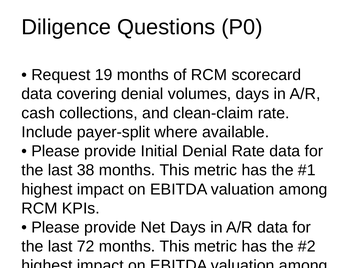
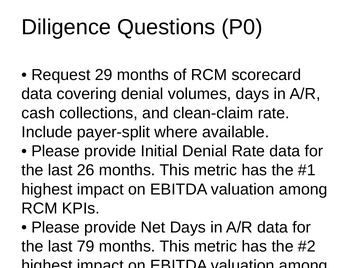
19: 19 -> 29
38: 38 -> 26
72: 72 -> 79
